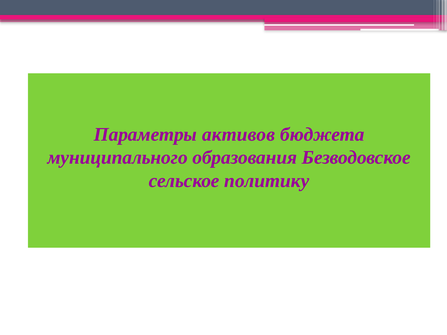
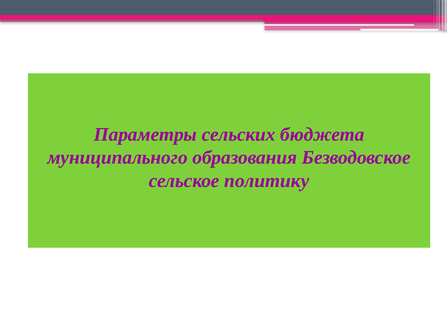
активов: активов -> сельских
